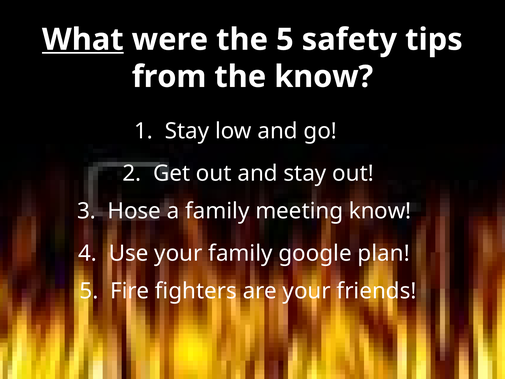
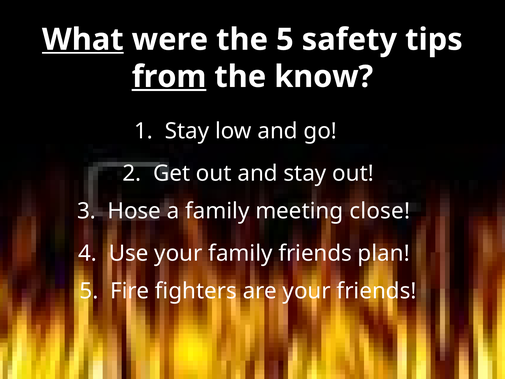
from underline: none -> present
meeting know: know -> close
family google: google -> friends
